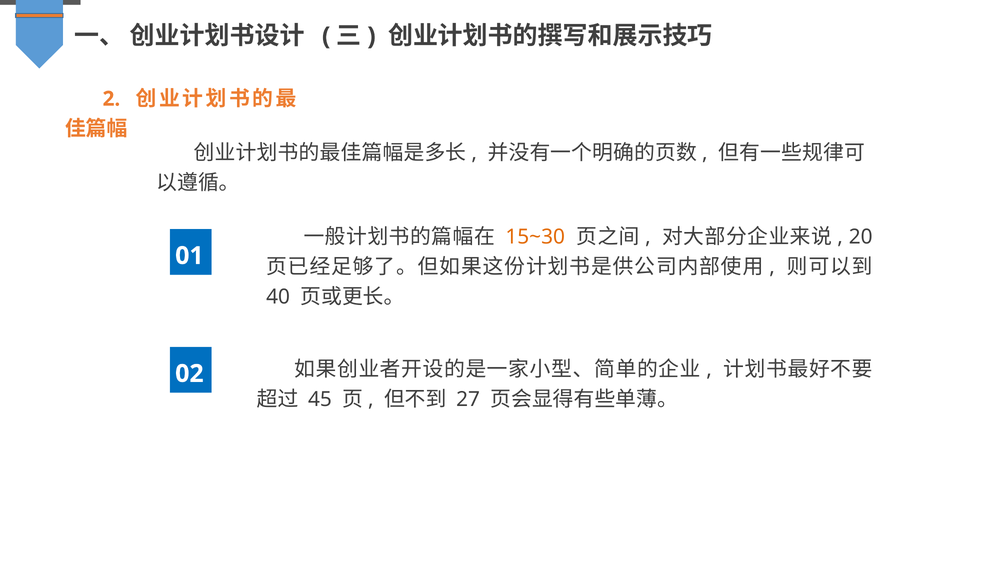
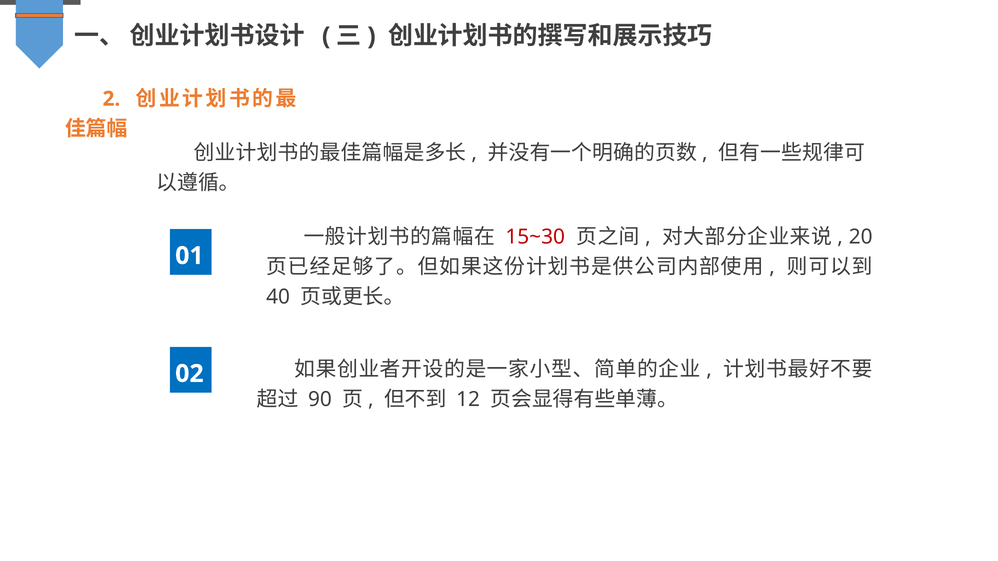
15~30 colour: orange -> red
45: 45 -> 90
27: 27 -> 12
